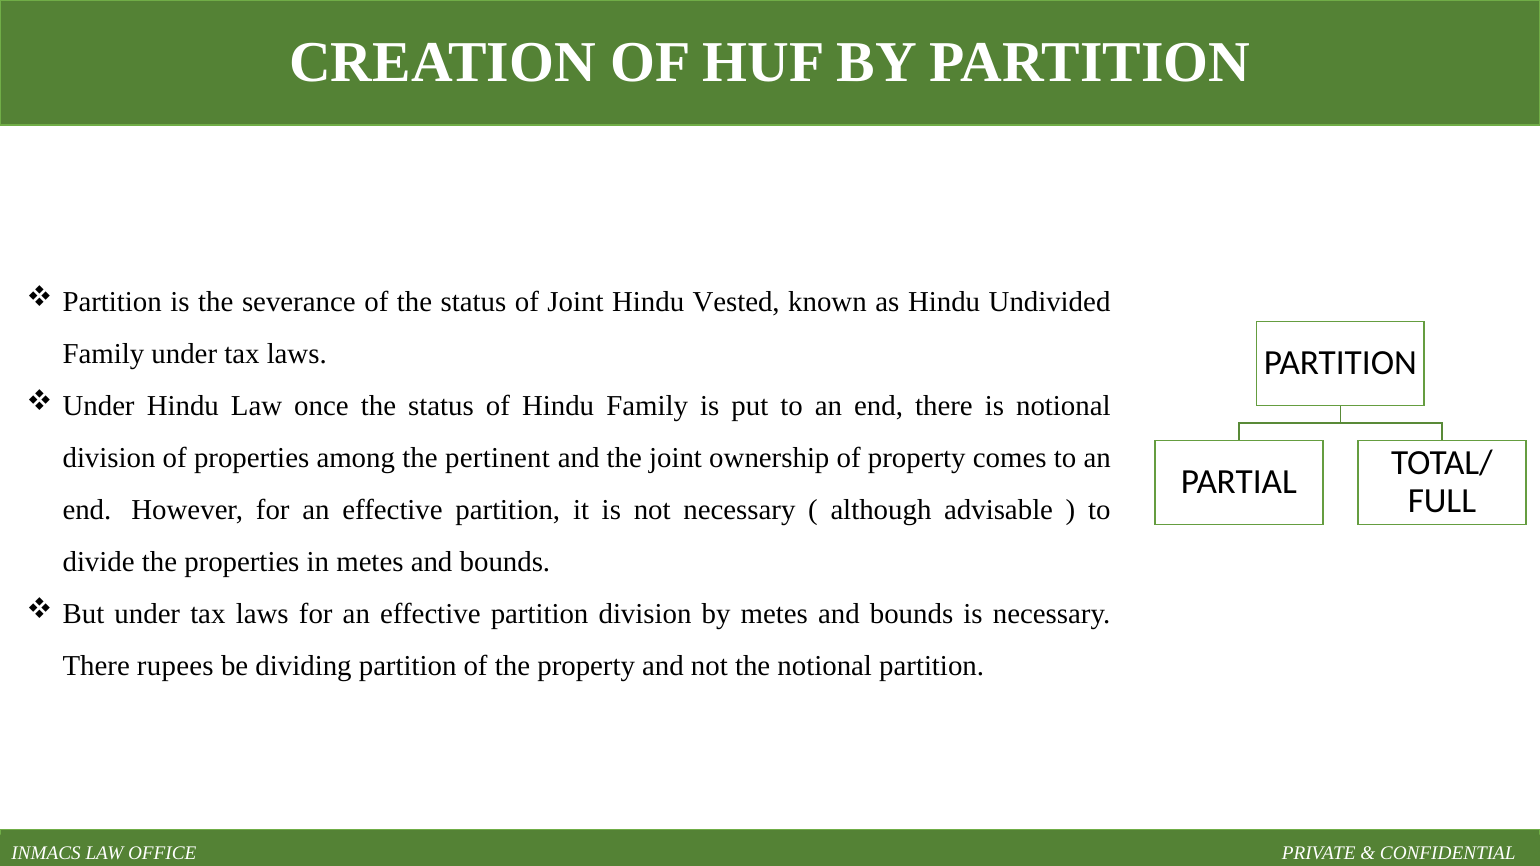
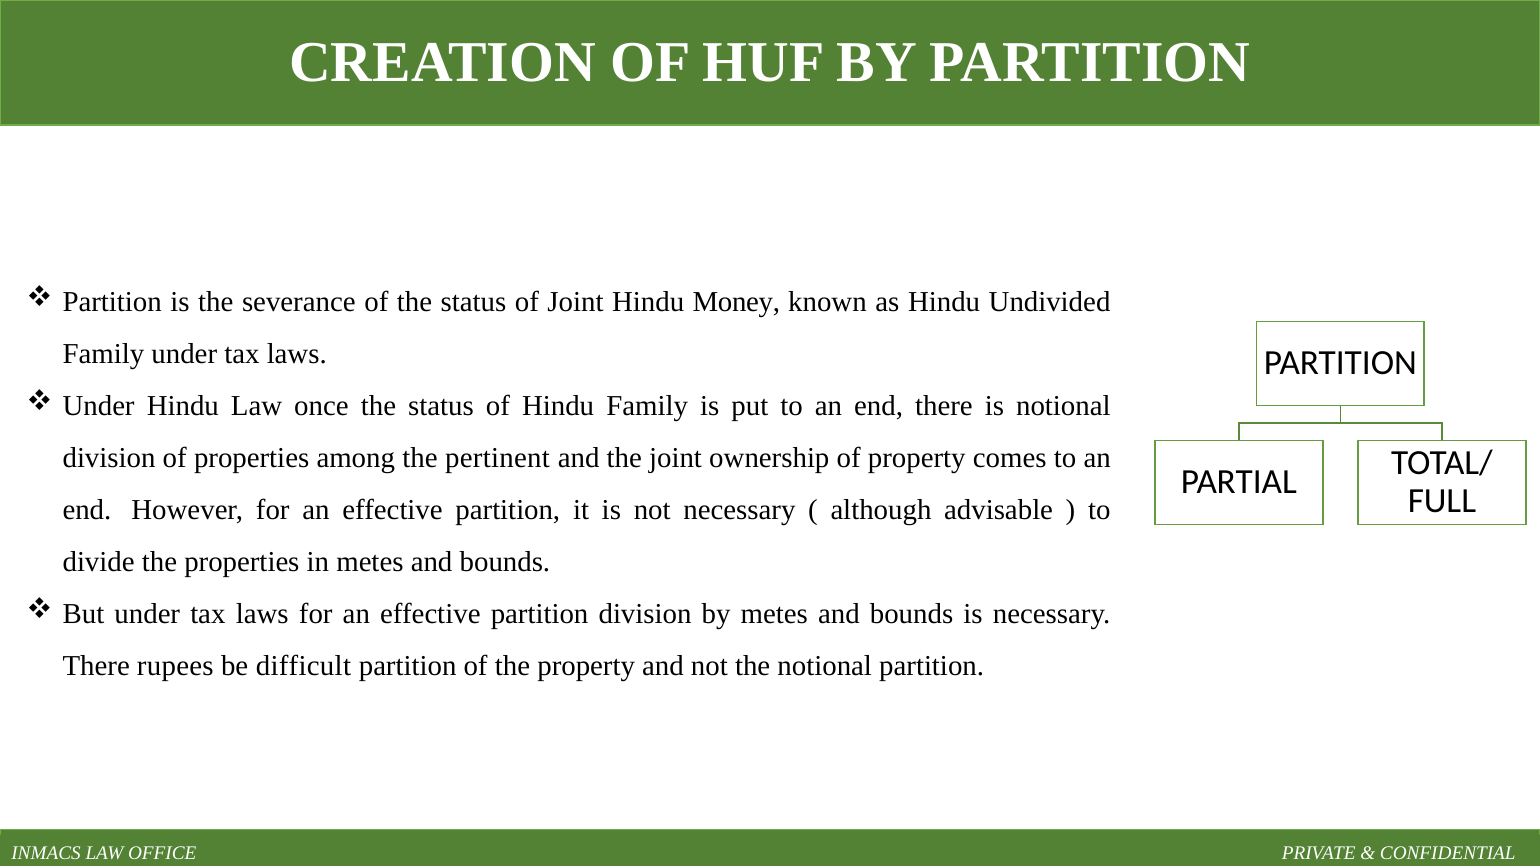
Vested: Vested -> Money
dividing: dividing -> difficult
